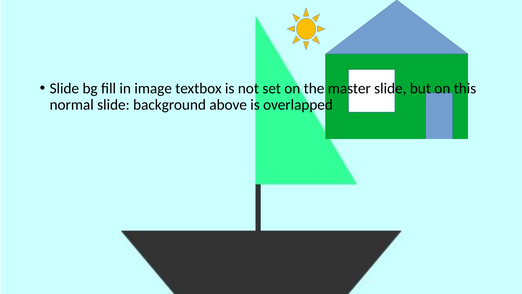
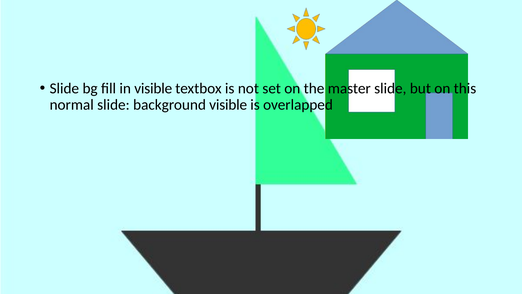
in image: image -> visible
background above: above -> visible
